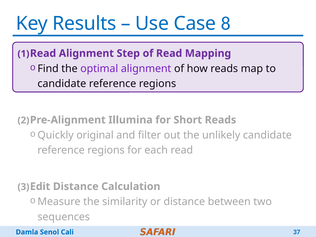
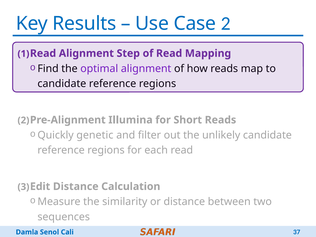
8: 8 -> 2
original: original -> genetic
